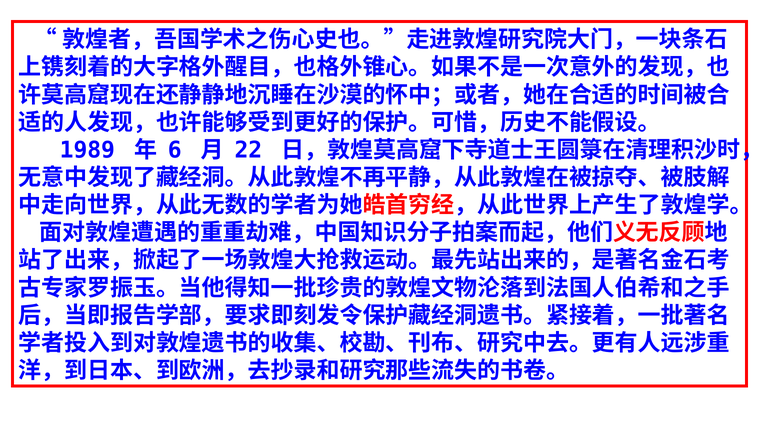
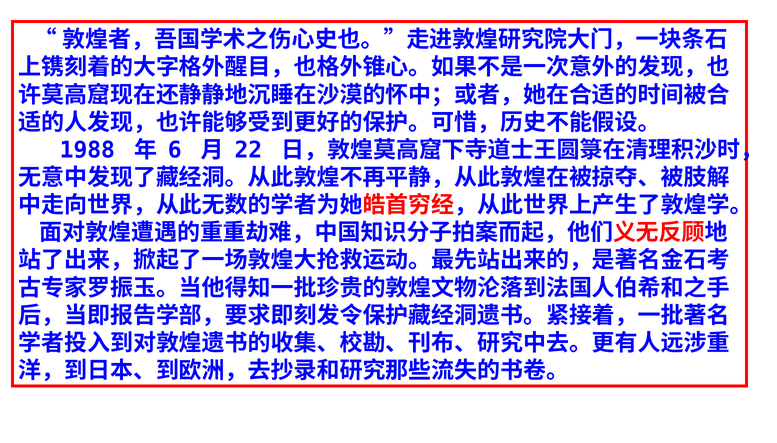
1989: 1989 -> 1988
